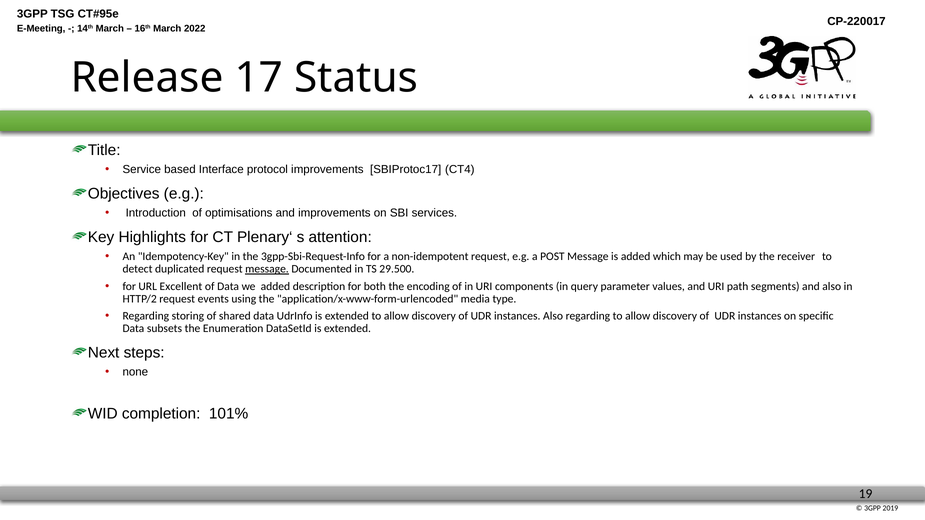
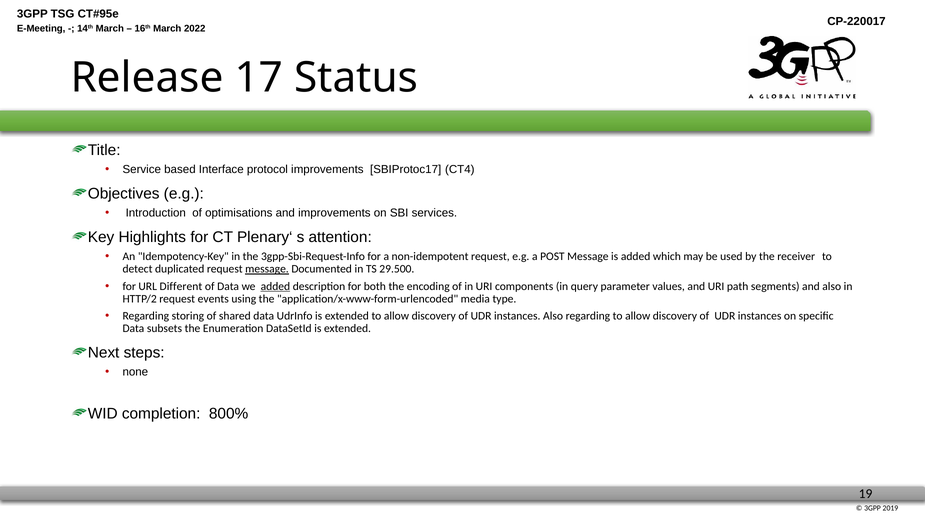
Excellent: Excellent -> Different
added at (275, 286) underline: none -> present
101%: 101% -> 800%
